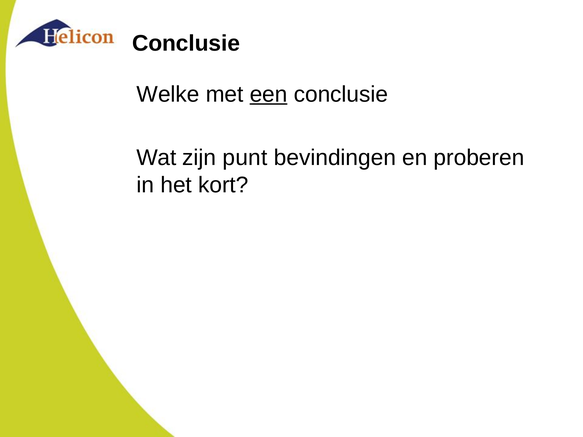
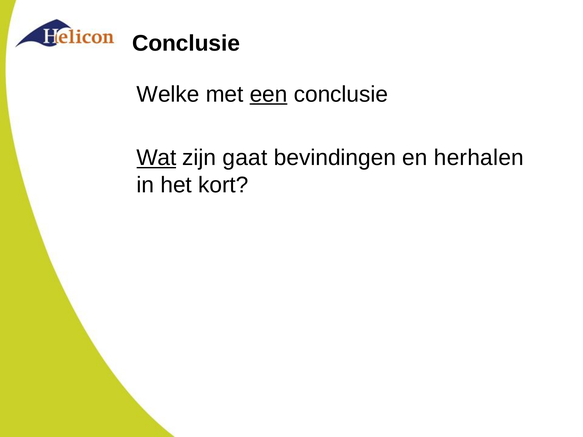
Wat underline: none -> present
punt: punt -> gaat
proberen: proberen -> herhalen
